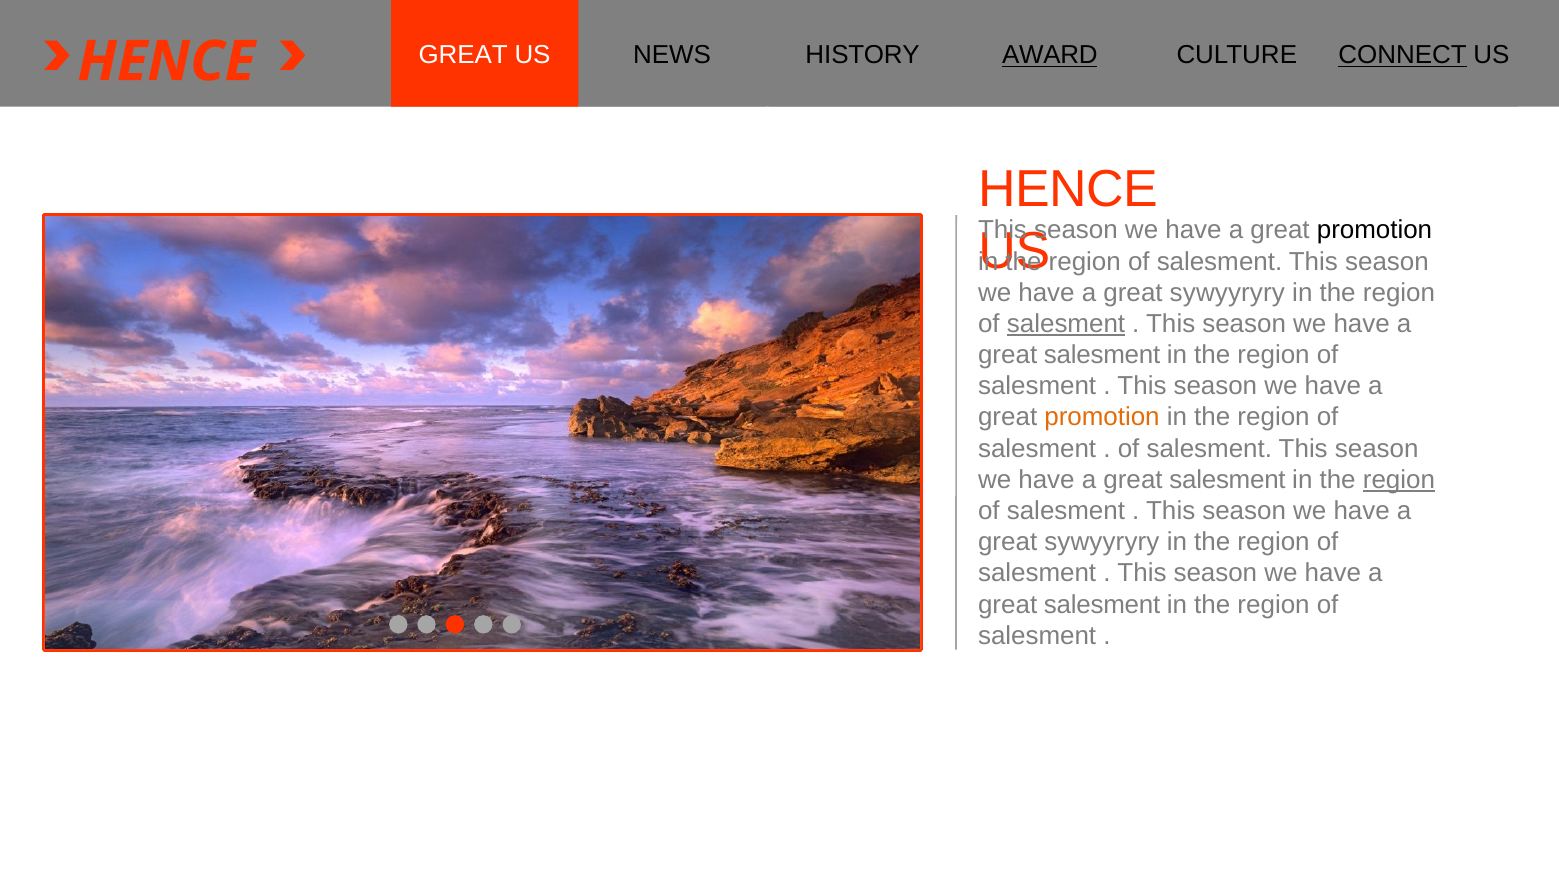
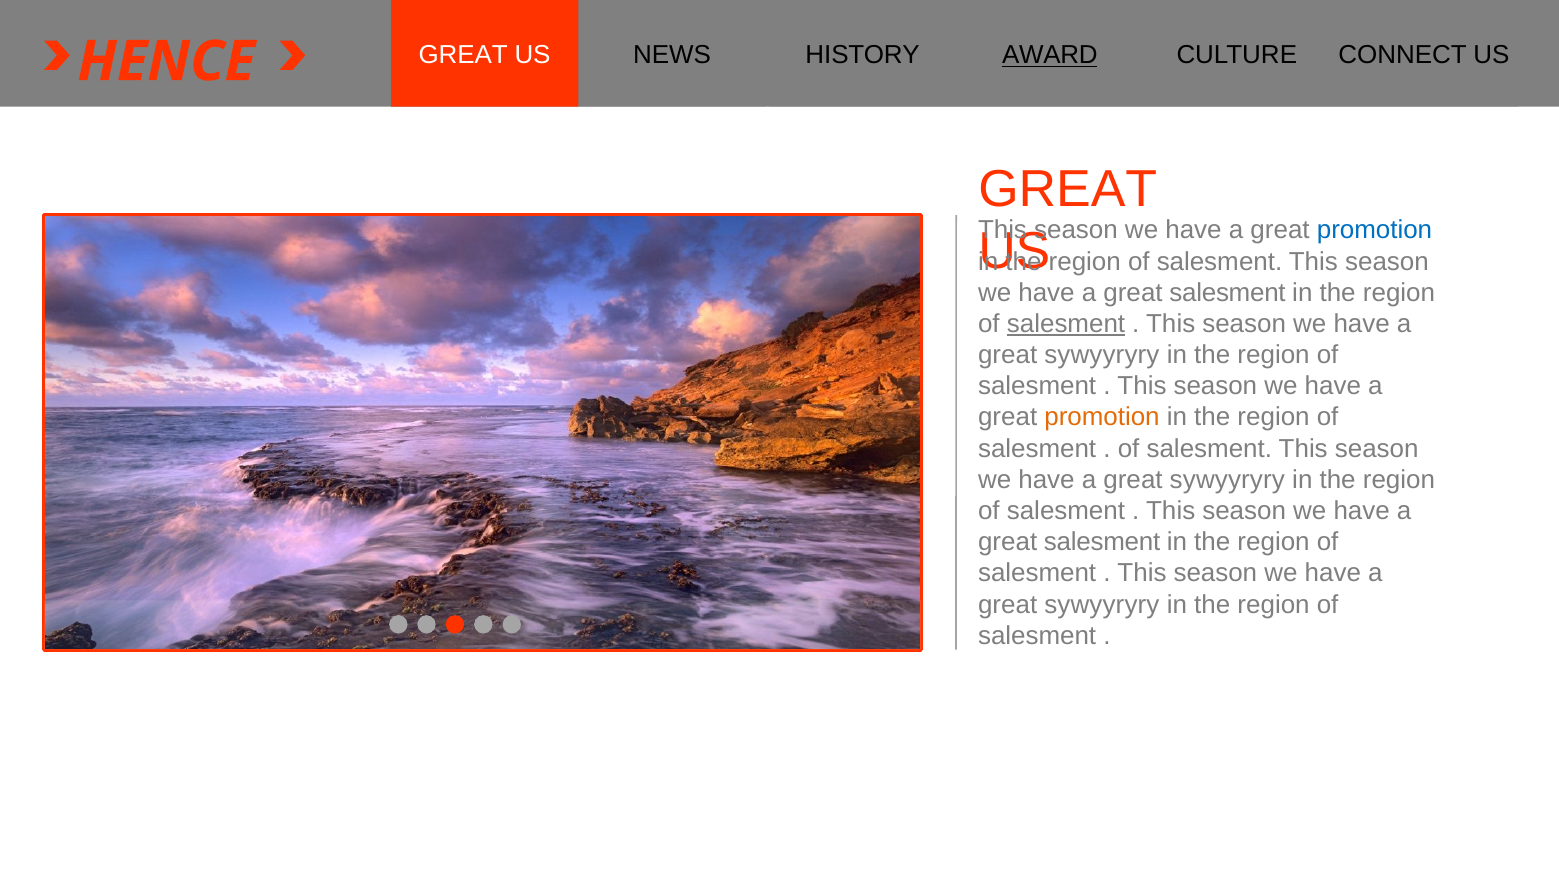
CONNECT underline: present -> none
HENCE at (1068, 189): HENCE -> GREAT
promotion at (1374, 230) colour: black -> blue
sywyyryry at (1227, 293): sywyyryry -> salesment
salesment at (1102, 355): salesment -> sywyyryry
salesment at (1228, 480): salesment -> sywyyryry
region at (1399, 480) underline: present -> none
sywyyryry at (1102, 542): sywyyryry -> salesment
salesment at (1102, 604): salesment -> sywyyryry
